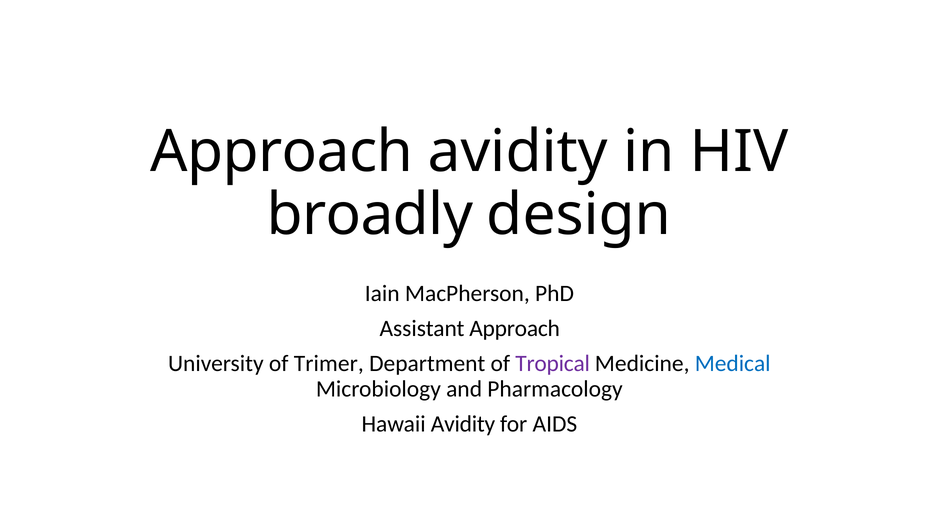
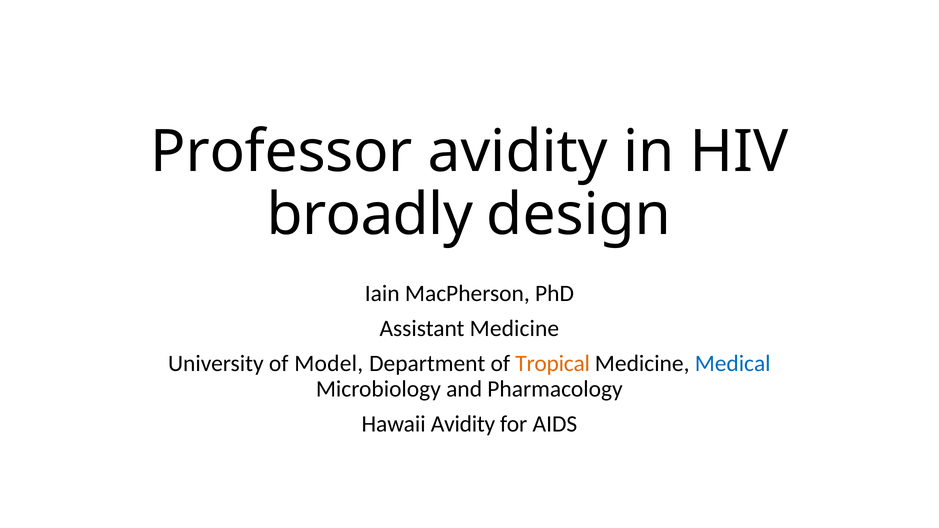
Approach at (282, 152): Approach -> Professor
Assistant Approach: Approach -> Medicine
Trimer: Trimer -> Model
Tropical colour: purple -> orange
